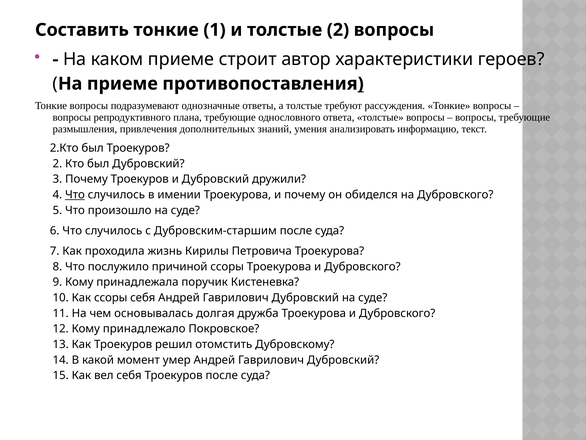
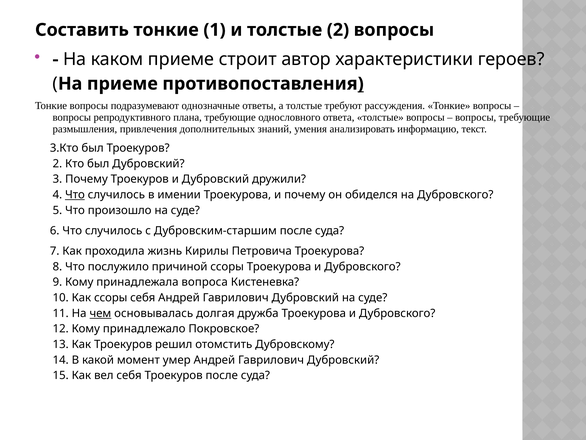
2.Кто: 2.Кто -> 3.Кто
поручик: поручик -> вопроса
чем underline: none -> present
